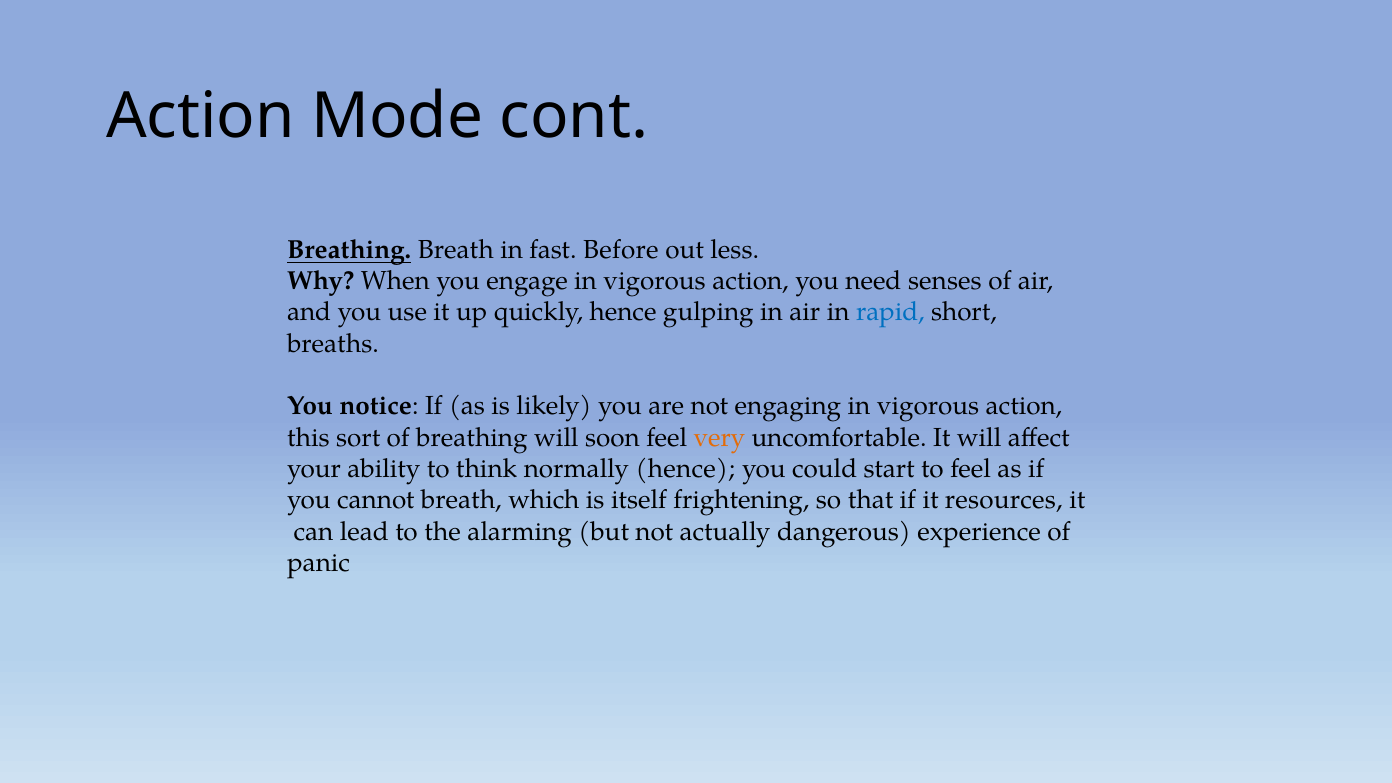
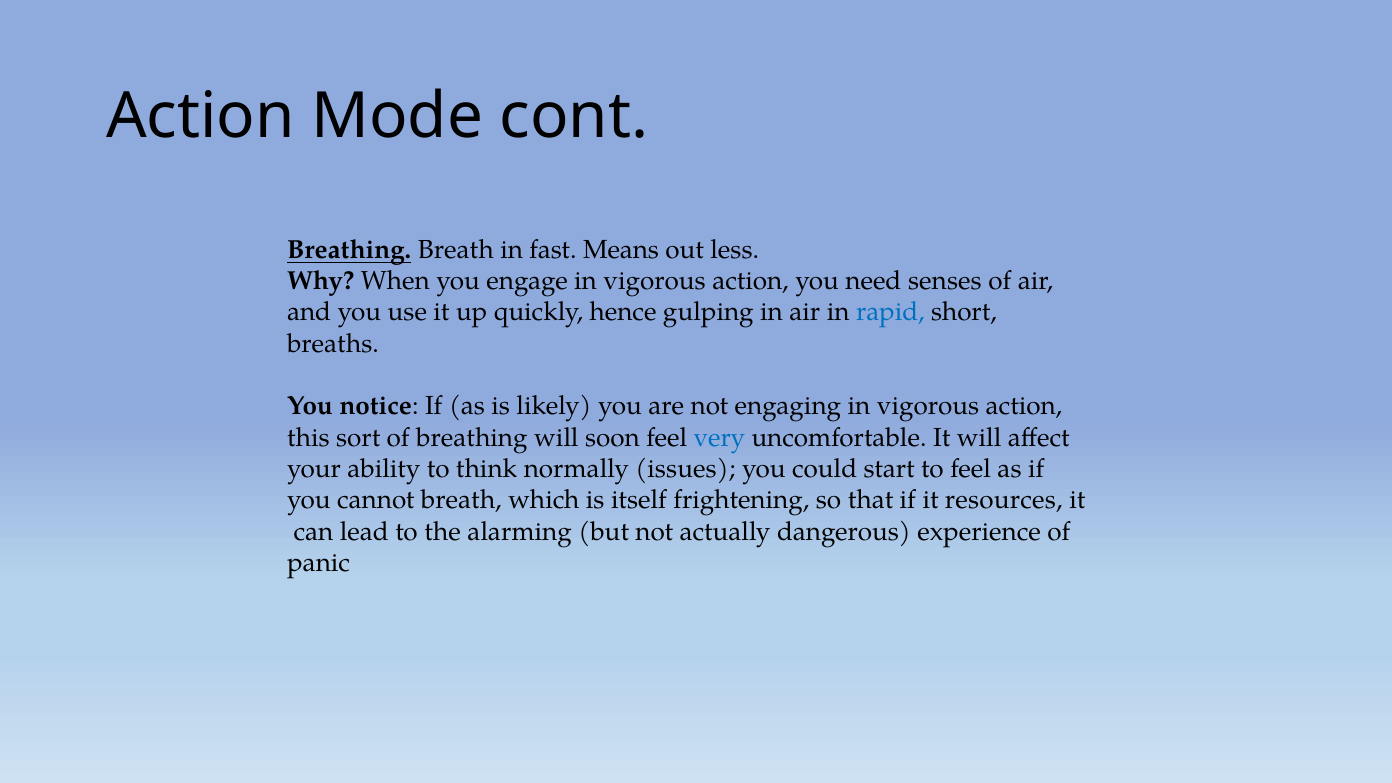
Before: Before -> Means
very colour: orange -> blue
normally hence: hence -> issues
